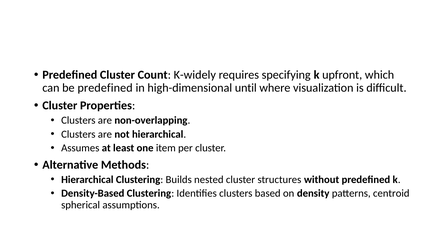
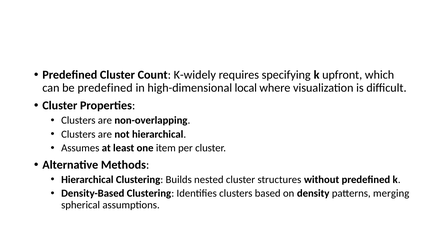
until: until -> local
centroid: centroid -> merging
